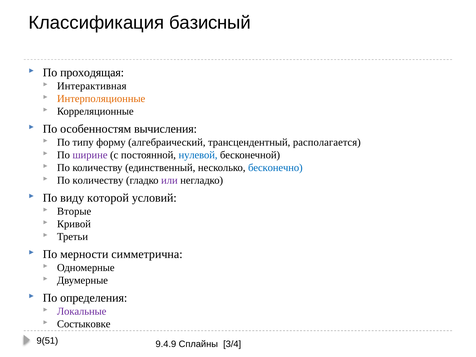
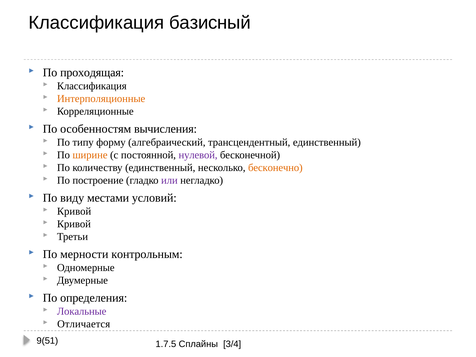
Интерактивная at (92, 86): Интерактивная -> Классификация
трансцендентный располагается: располагается -> единственный
ширине colour: purple -> orange
нулевой colour: blue -> purple
бесконечно colour: blue -> orange
количеству at (98, 180): количеству -> построение
которой: которой -> местами
Вторые at (74, 211): Вторые -> Кривой
симметрична: симметрична -> контрольным
Состыковке: Состыковке -> Отличается
9.4.9: 9.4.9 -> 1.7.5
